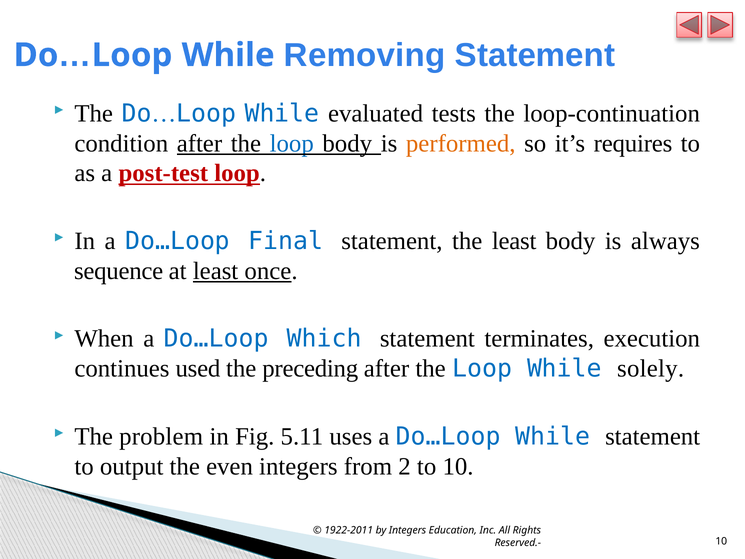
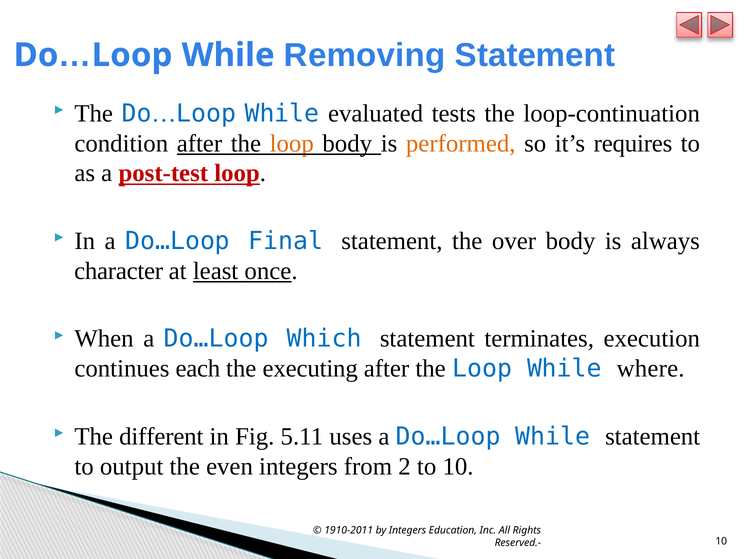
loop at (292, 143) colour: blue -> orange
the least: least -> over
sequence: sequence -> character
used: used -> each
preceding: preceding -> executing
solely: solely -> where
problem: problem -> different
1922-2011: 1922-2011 -> 1910-2011
